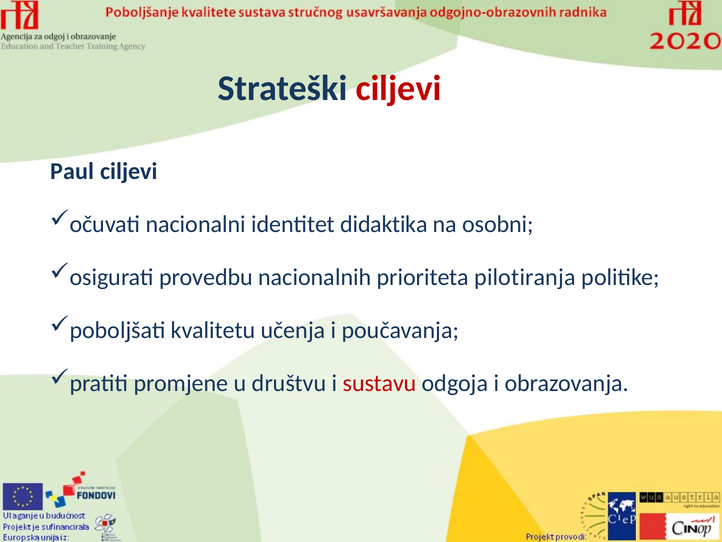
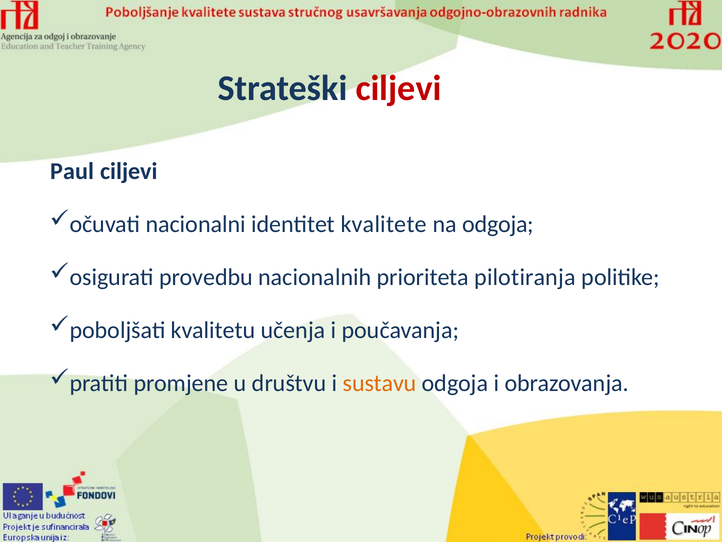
didaktika: didaktika -> kvalitete
na osobni: osobni -> odgoja
sustavu colour: red -> orange
